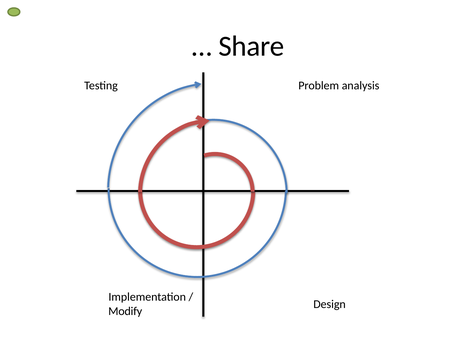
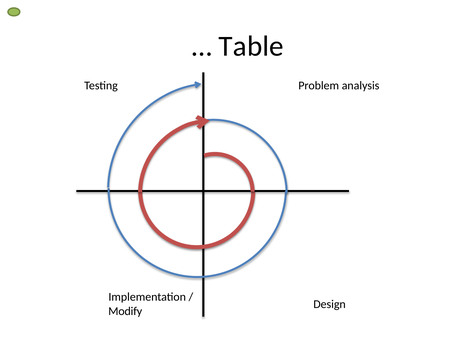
Share: Share -> Table
